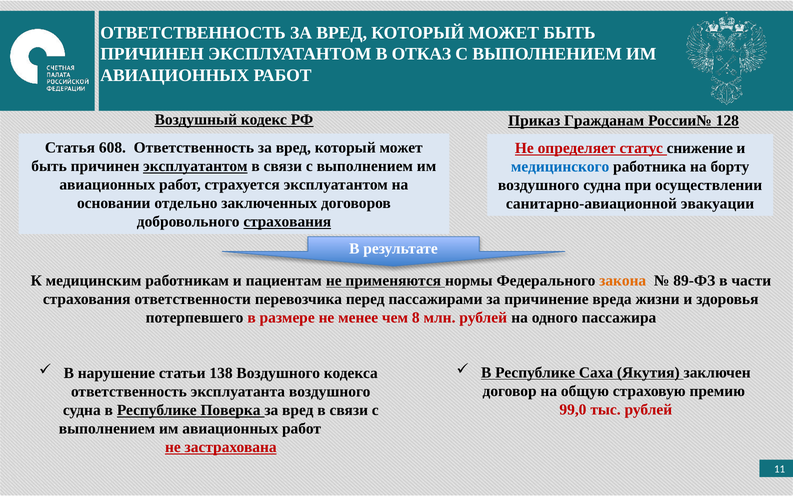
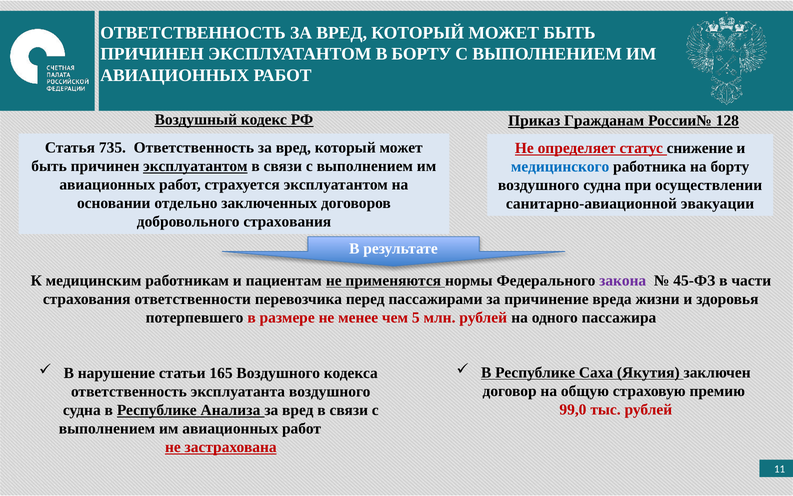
В ОТКАЗ: ОТКАЗ -> БОРТУ
608: 608 -> 735
страхования at (287, 222) underline: present -> none
закона colour: orange -> purple
89-ФЗ: 89-ФЗ -> 45-ФЗ
8: 8 -> 5
138: 138 -> 165
Поверка: Поверка -> Анализа
